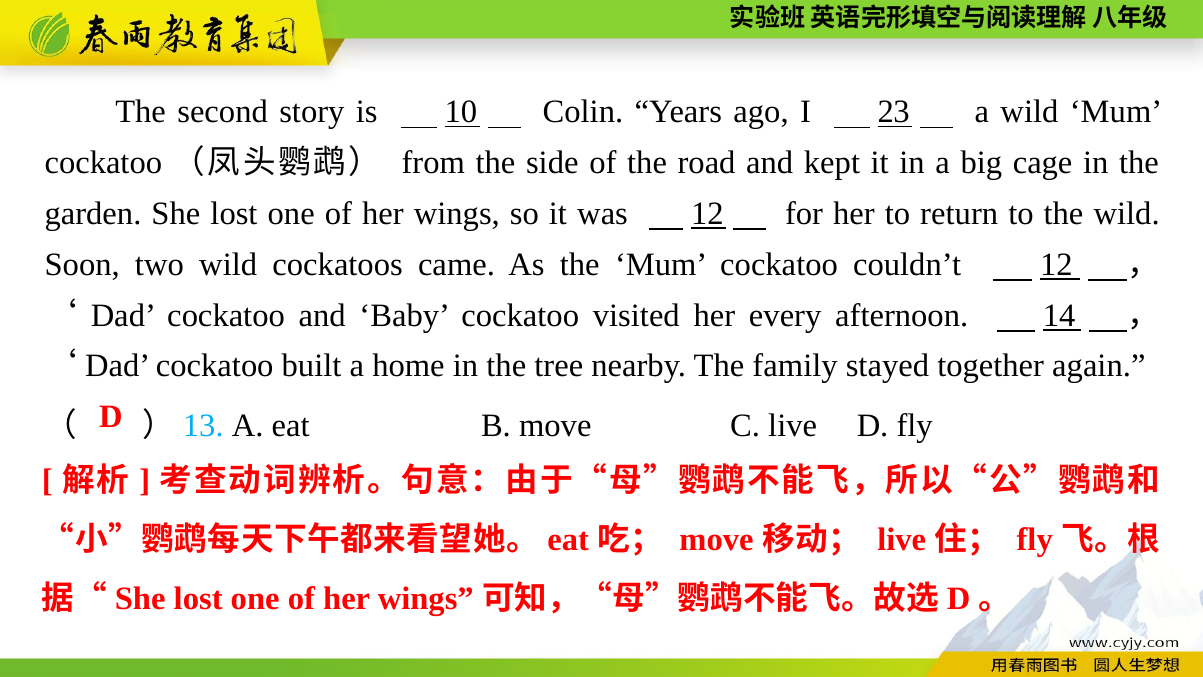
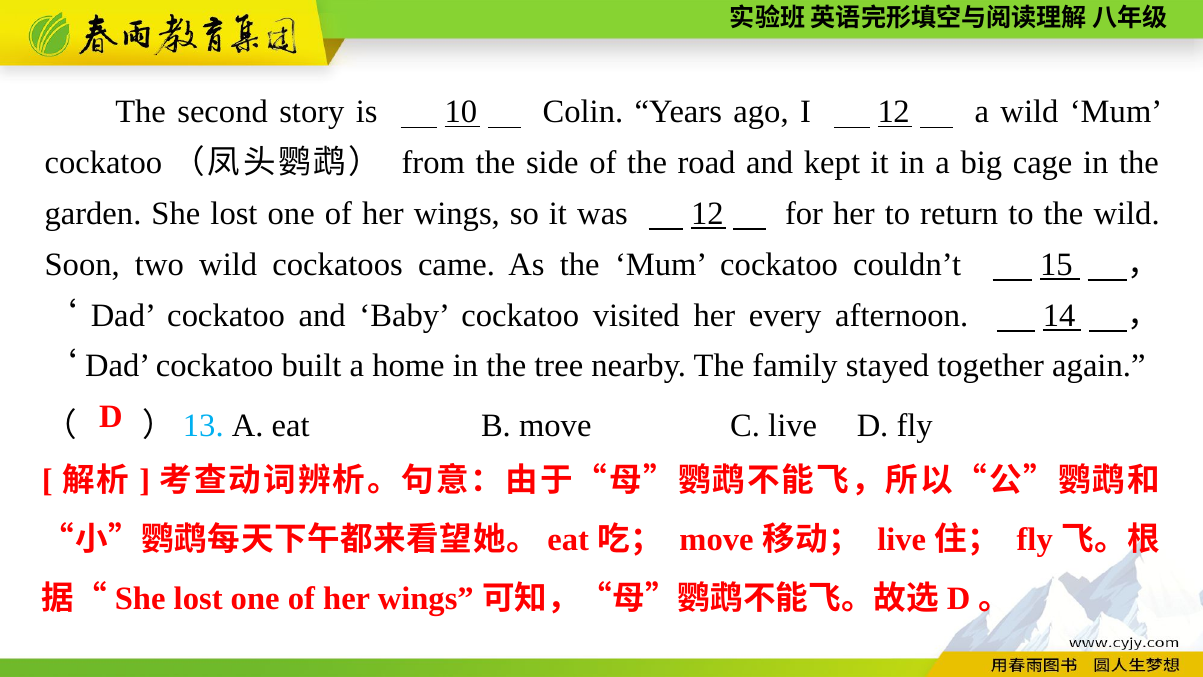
I 23: 23 -> 12
couldn’t 12: 12 -> 15
